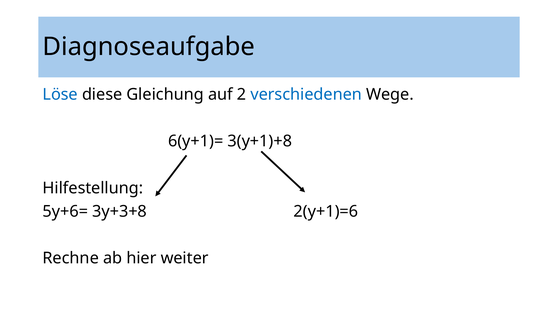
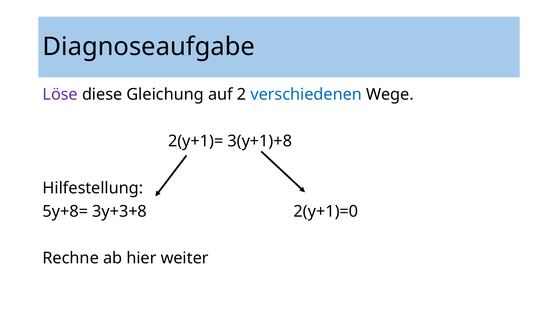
Löse colour: blue -> purple
6(y+1)=: 6(y+1)= -> 2(y+1)=
5y+6=: 5y+6= -> 5y+8=
2(y+1)=6: 2(y+1)=6 -> 2(y+1)=0
